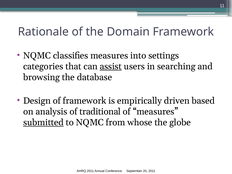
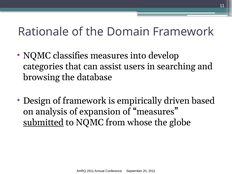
settings: settings -> develop
assist underline: present -> none
traditional: traditional -> expansion
